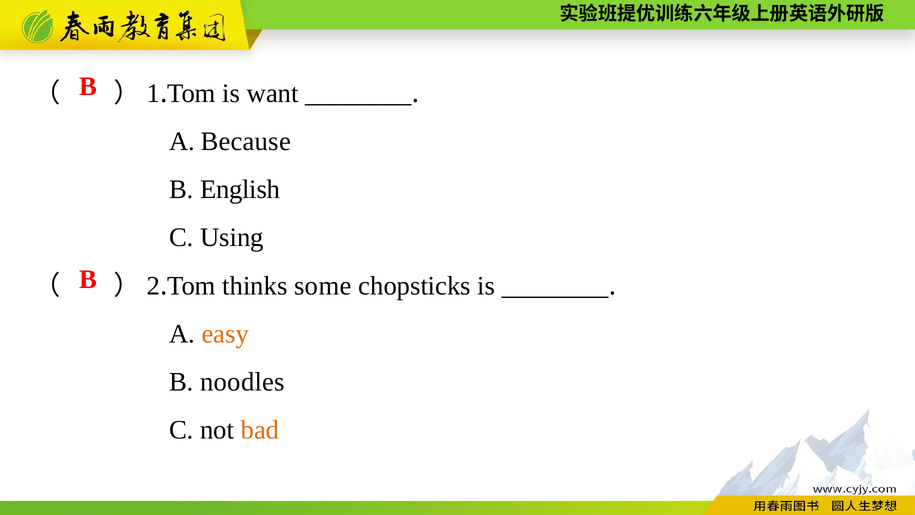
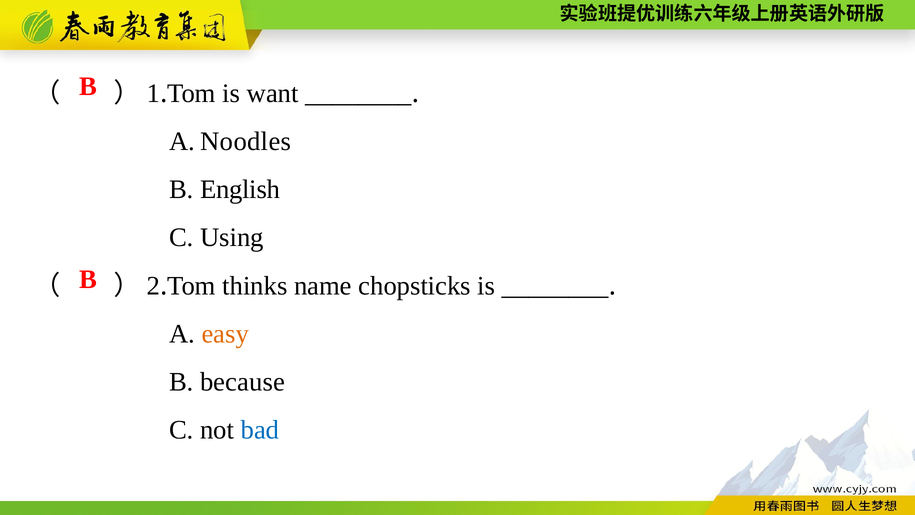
Because: Because -> Noodles
some: some -> name
noodles: noodles -> because
bad colour: orange -> blue
